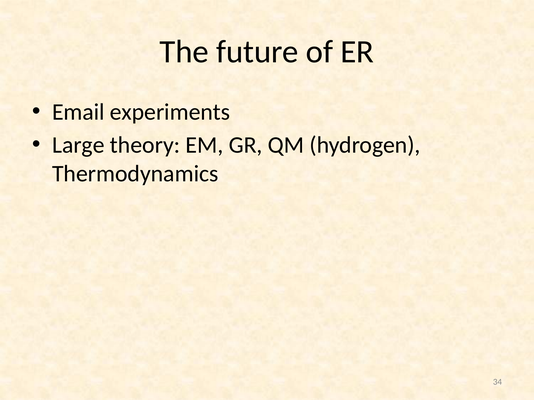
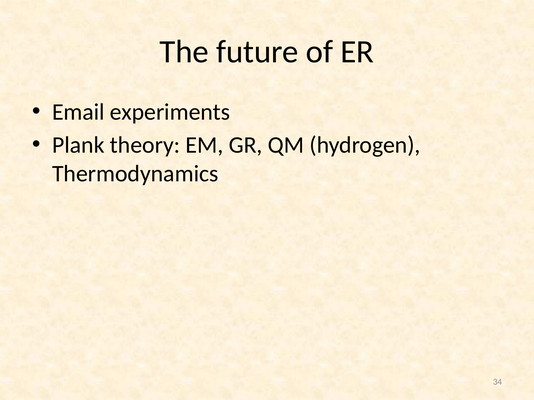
Large: Large -> Plank
